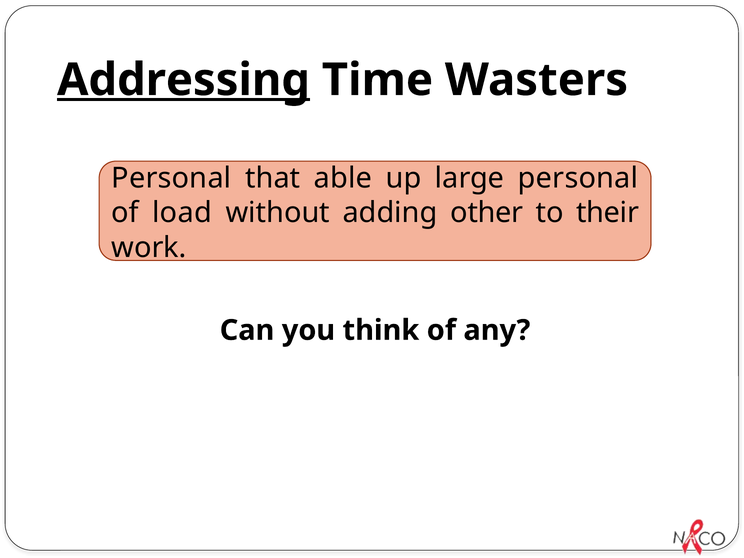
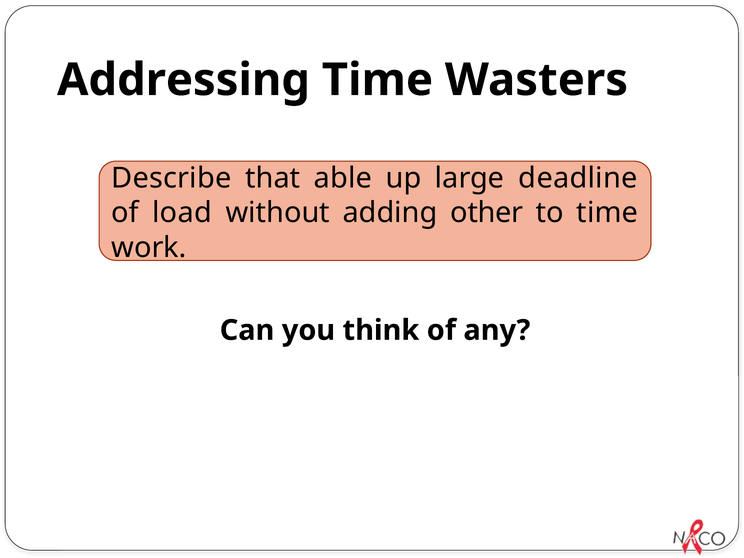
Addressing underline: present -> none
Personal at (171, 178): Personal -> Describe
large personal: personal -> deadline
to their: their -> time
